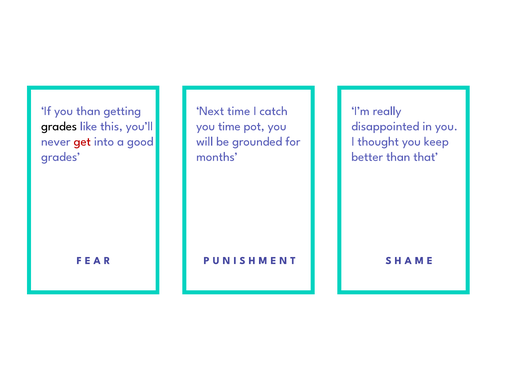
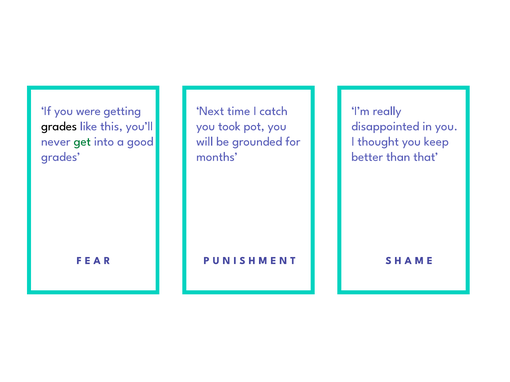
you than: than -> were
you time: time -> took
get colour: red -> green
